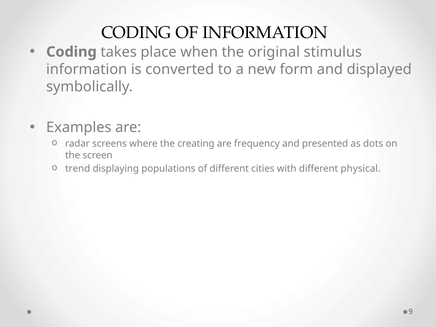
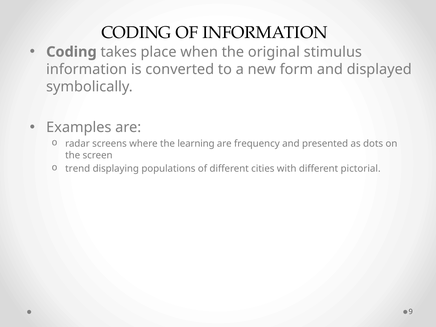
creating: creating -> learning
physical: physical -> pictorial
